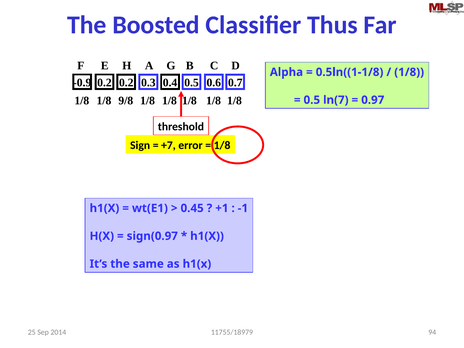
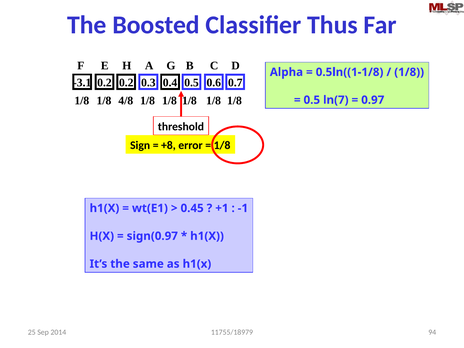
-0.9: -0.9 -> -3.1
9/8: 9/8 -> 4/8
+7: +7 -> +8
